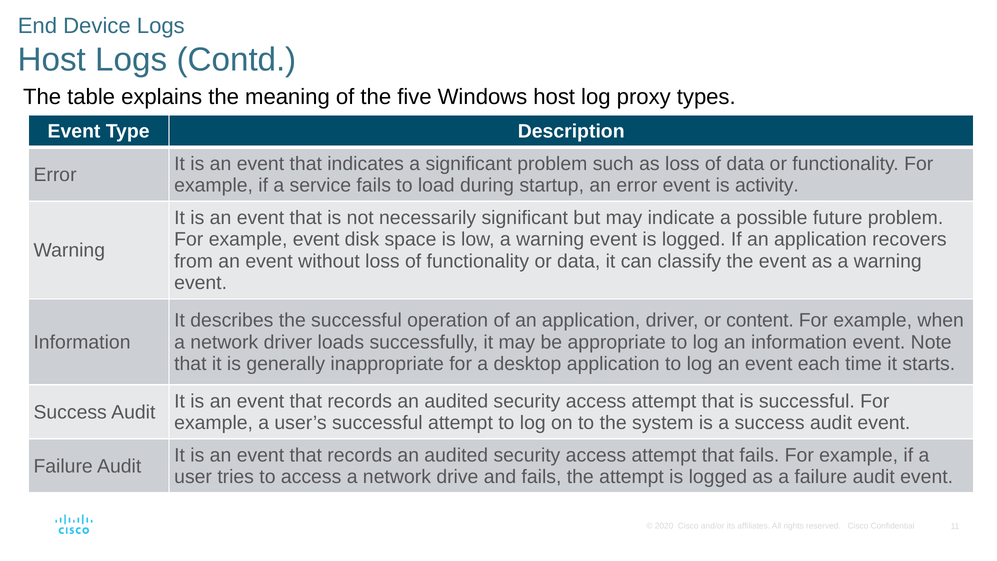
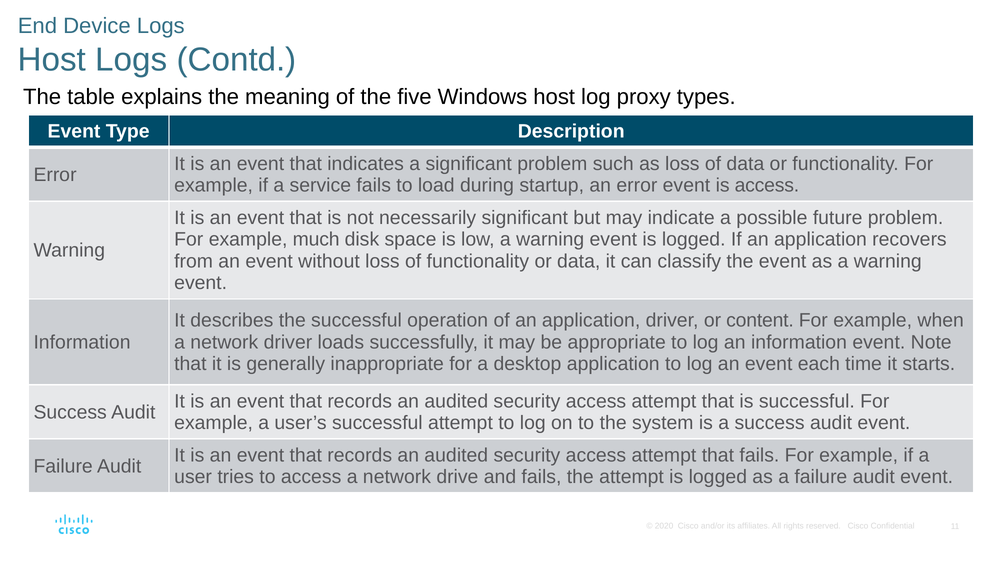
is activity: activity -> access
example event: event -> much
